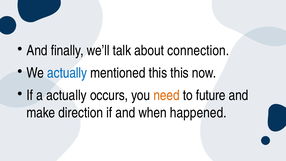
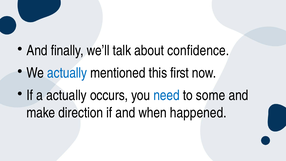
connection: connection -> confidence
this this: this -> first
need colour: orange -> blue
future: future -> some
